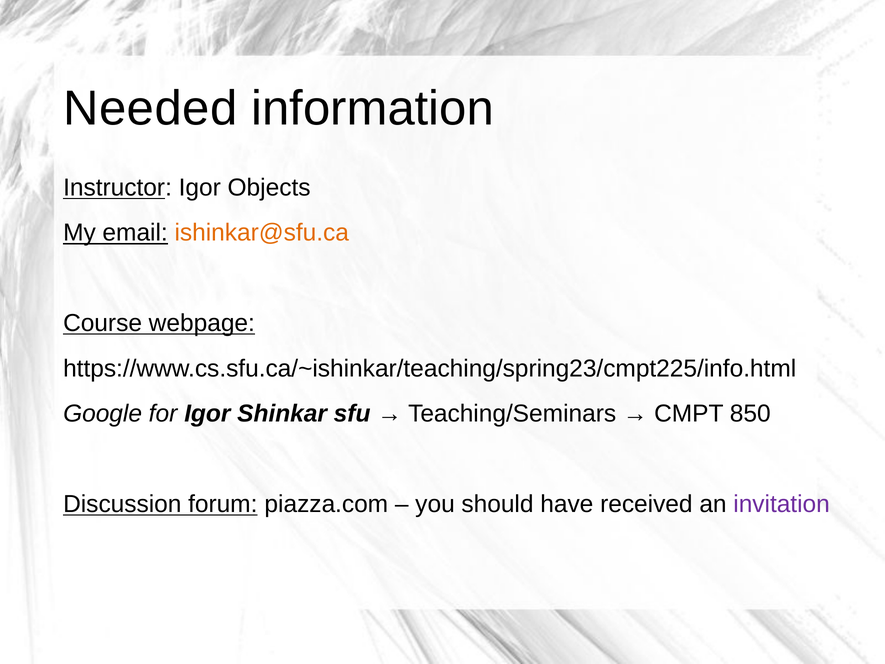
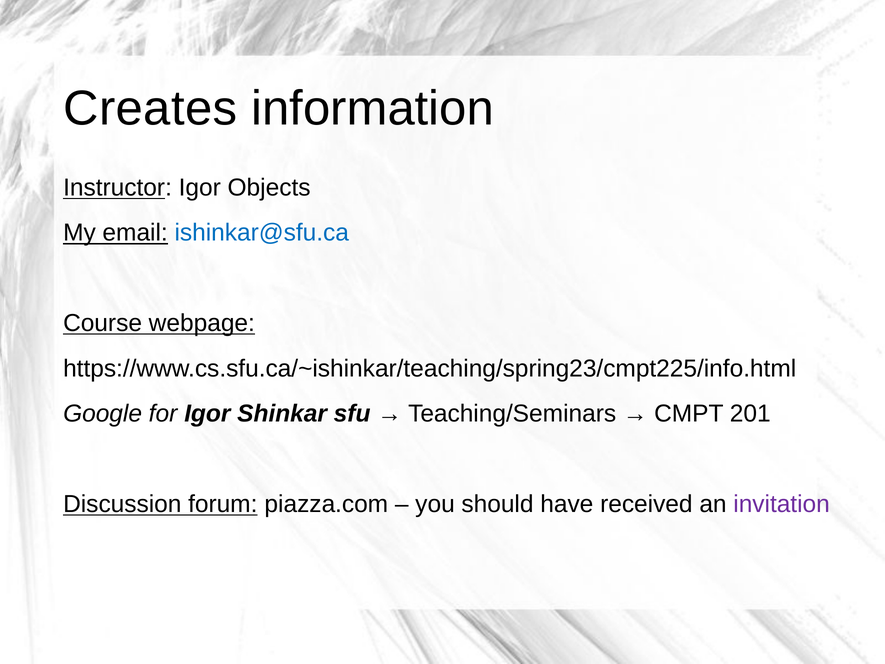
Needed: Needed -> Creates
ishinkar@sfu.ca colour: orange -> blue
850: 850 -> 201
